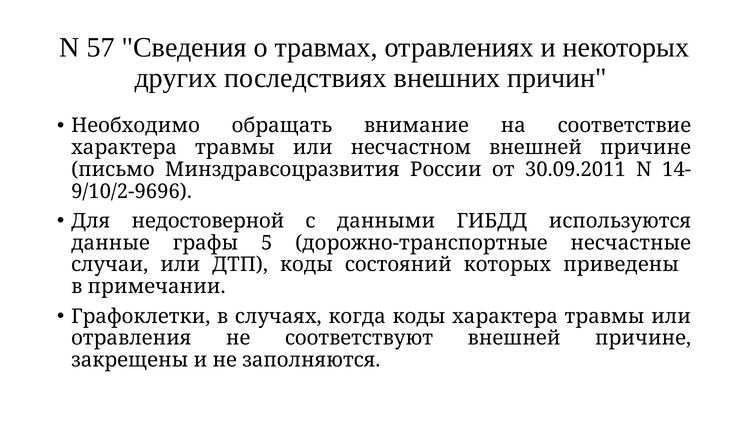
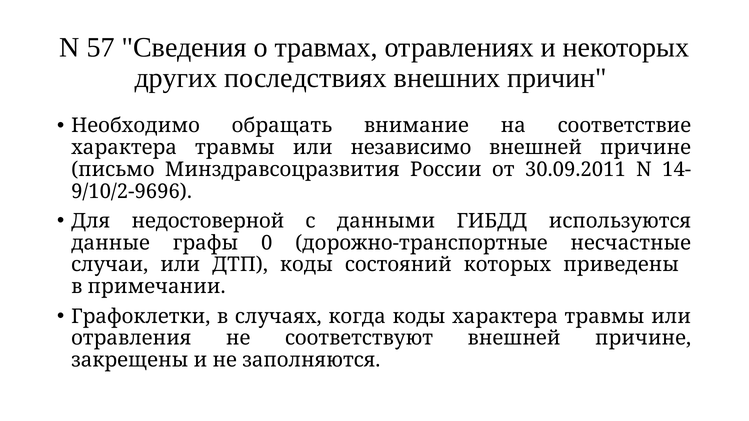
несчастном: несчастном -> независимо
5: 5 -> 0
